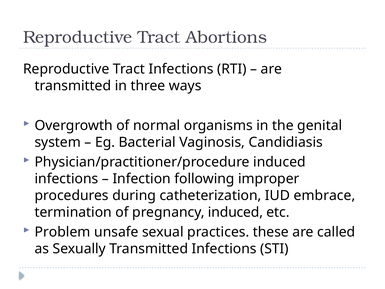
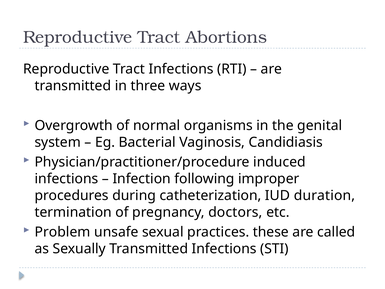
embrace: embrace -> duration
pregnancy induced: induced -> doctors
